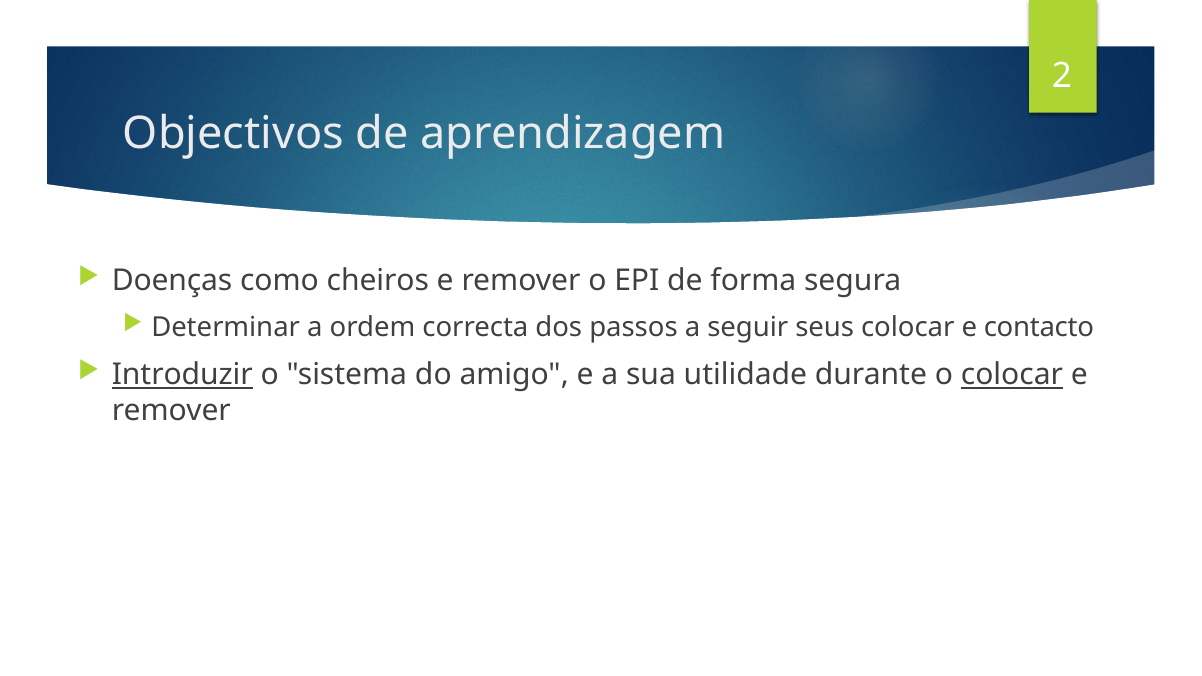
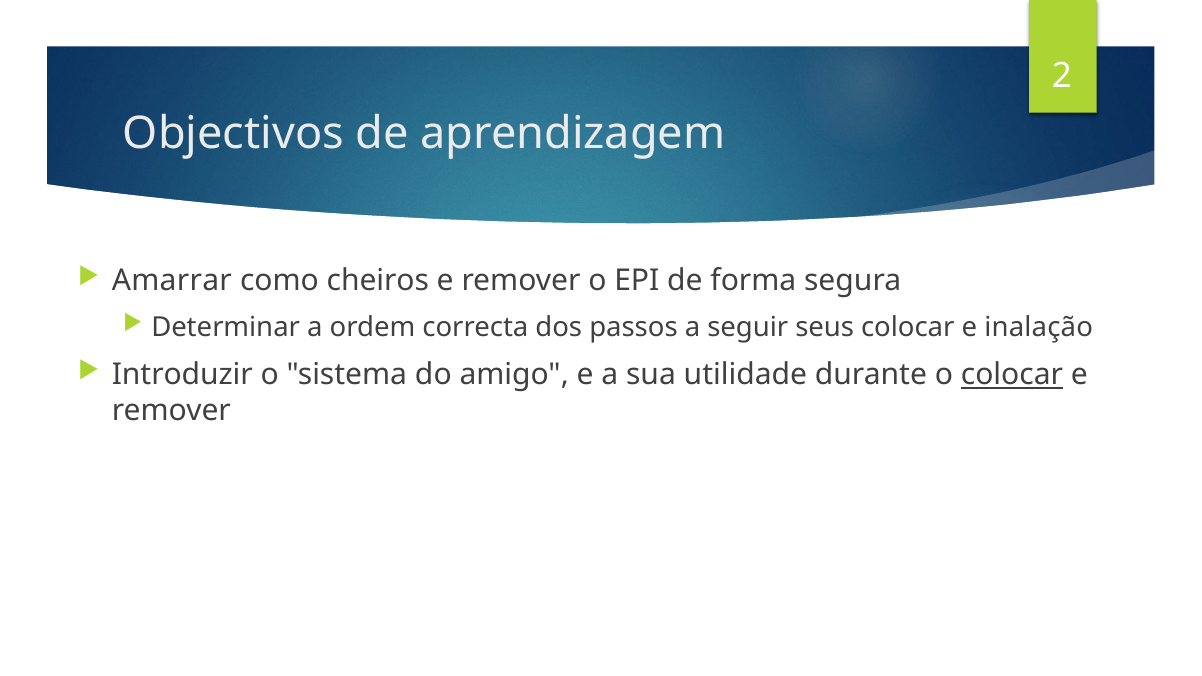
Doenças: Doenças -> Amarrar
contacto: contacto -> inalação
Introduzir underline: present -> none
